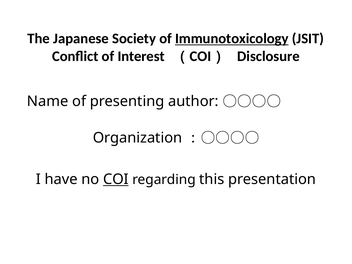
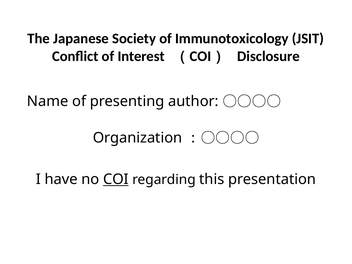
Immunotoxicology underline: present -> none
